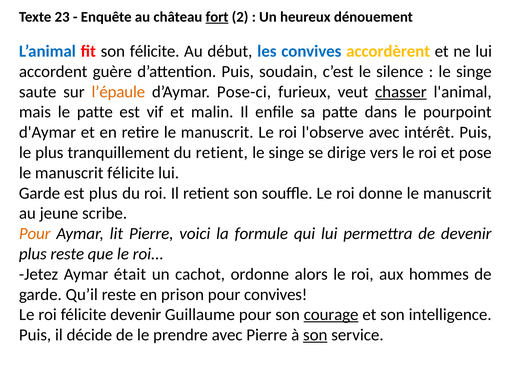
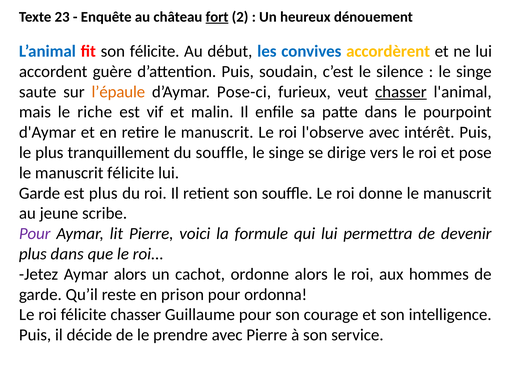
le patte: patte -> riche
du retient: retient -> souffle
Pour at (35, 234) colour: orange -> purple
plus reste: reste -> dans
Aymar était: était -> alors
pour convives: convives -> ordonna
félicite devenir: devenir -> chasser
courage underline: present -> none
son at (315, 335) underline: present -> none
